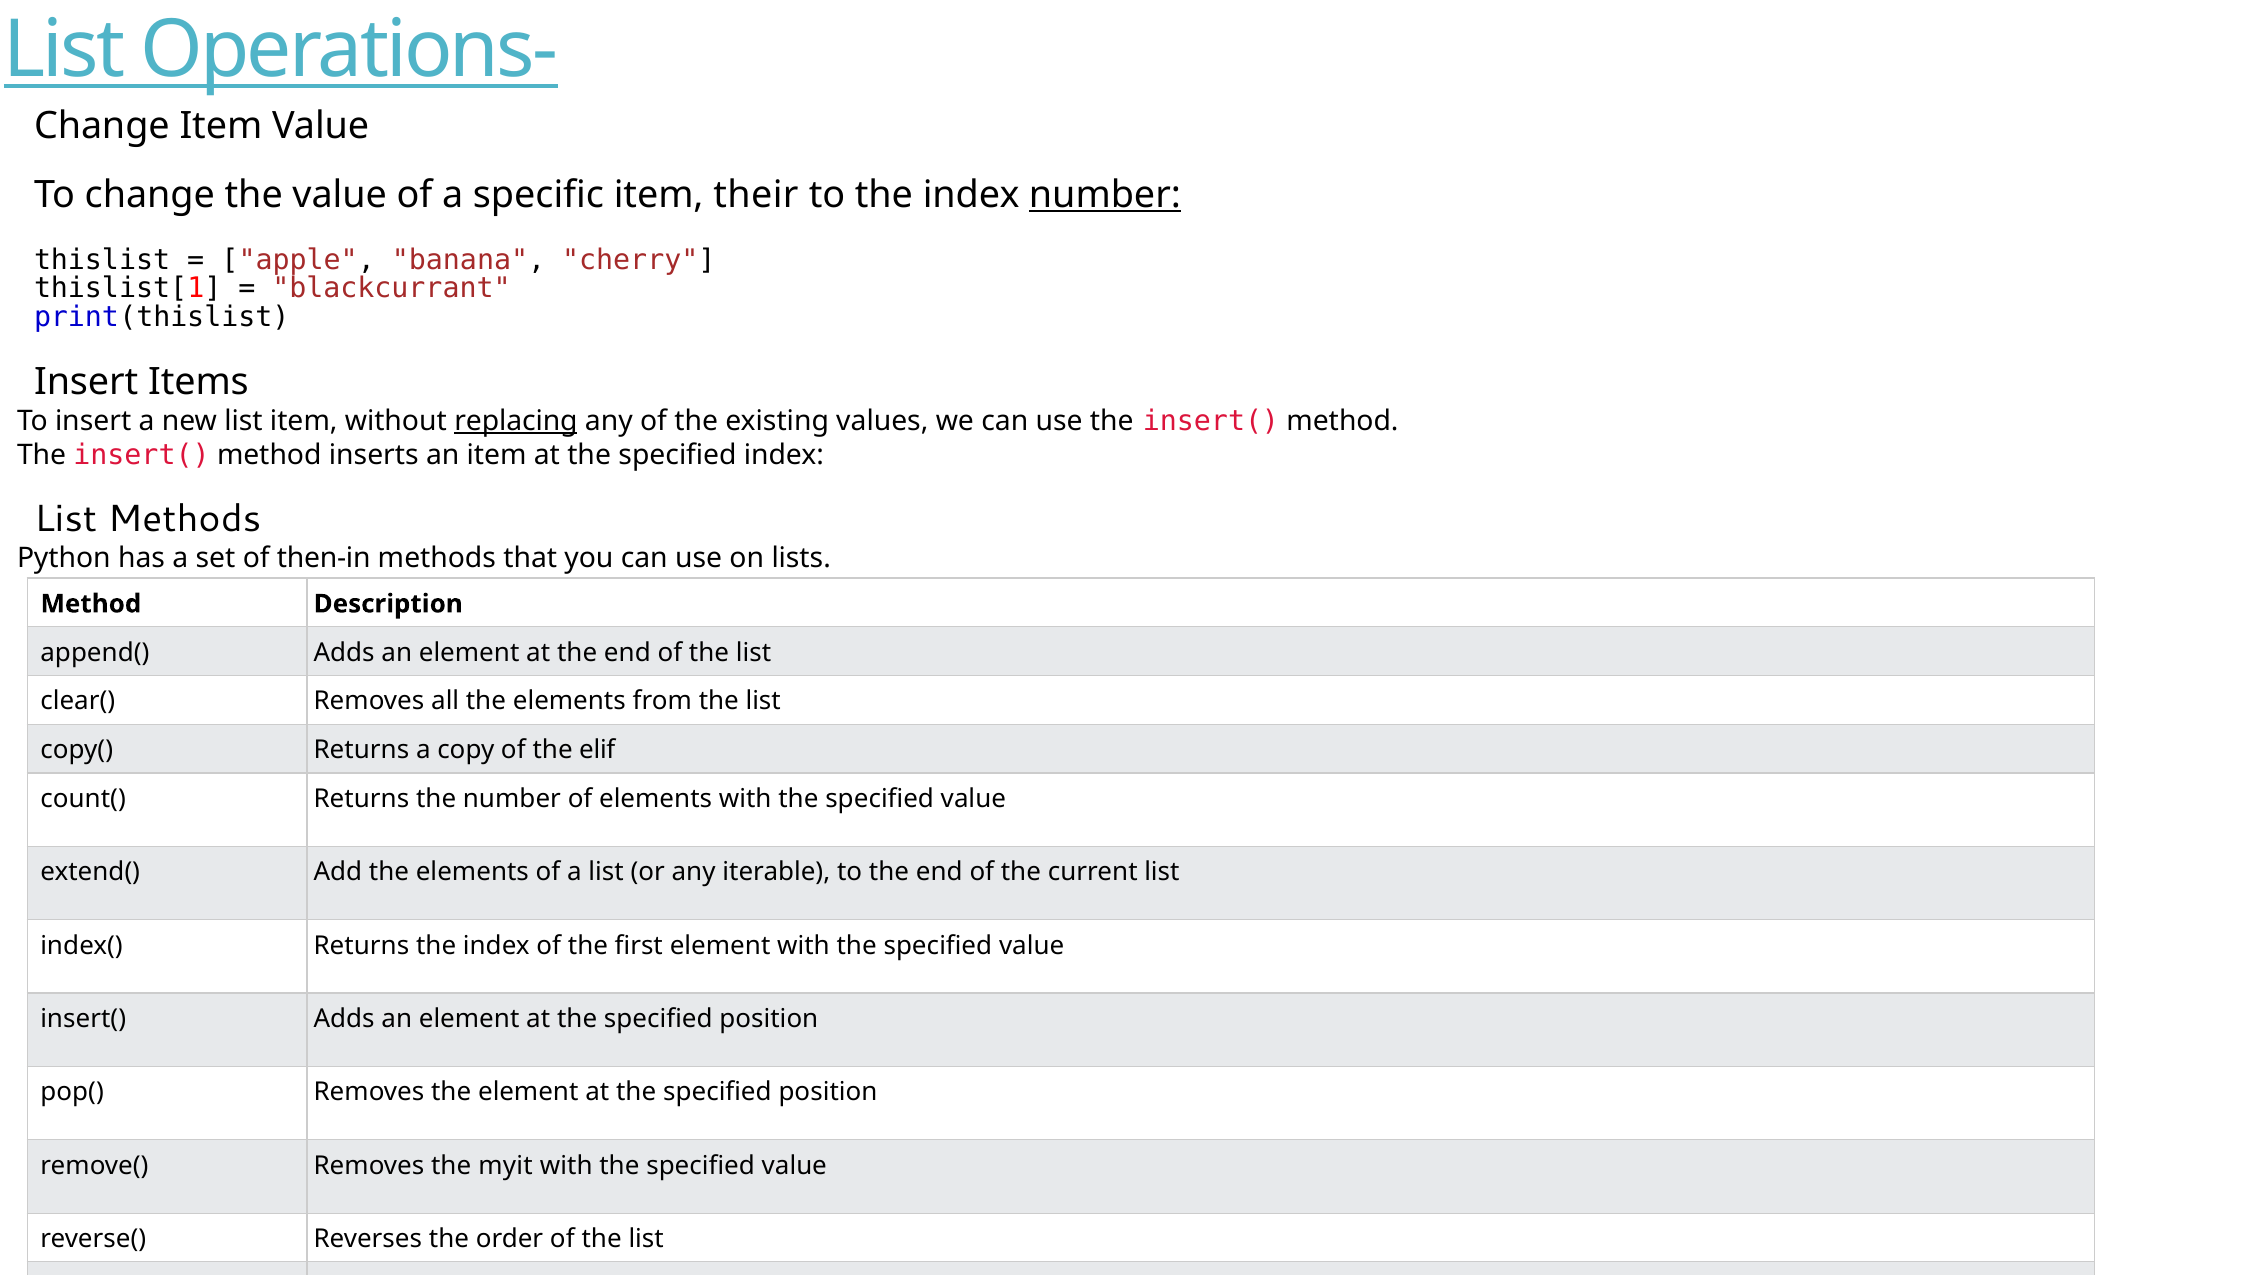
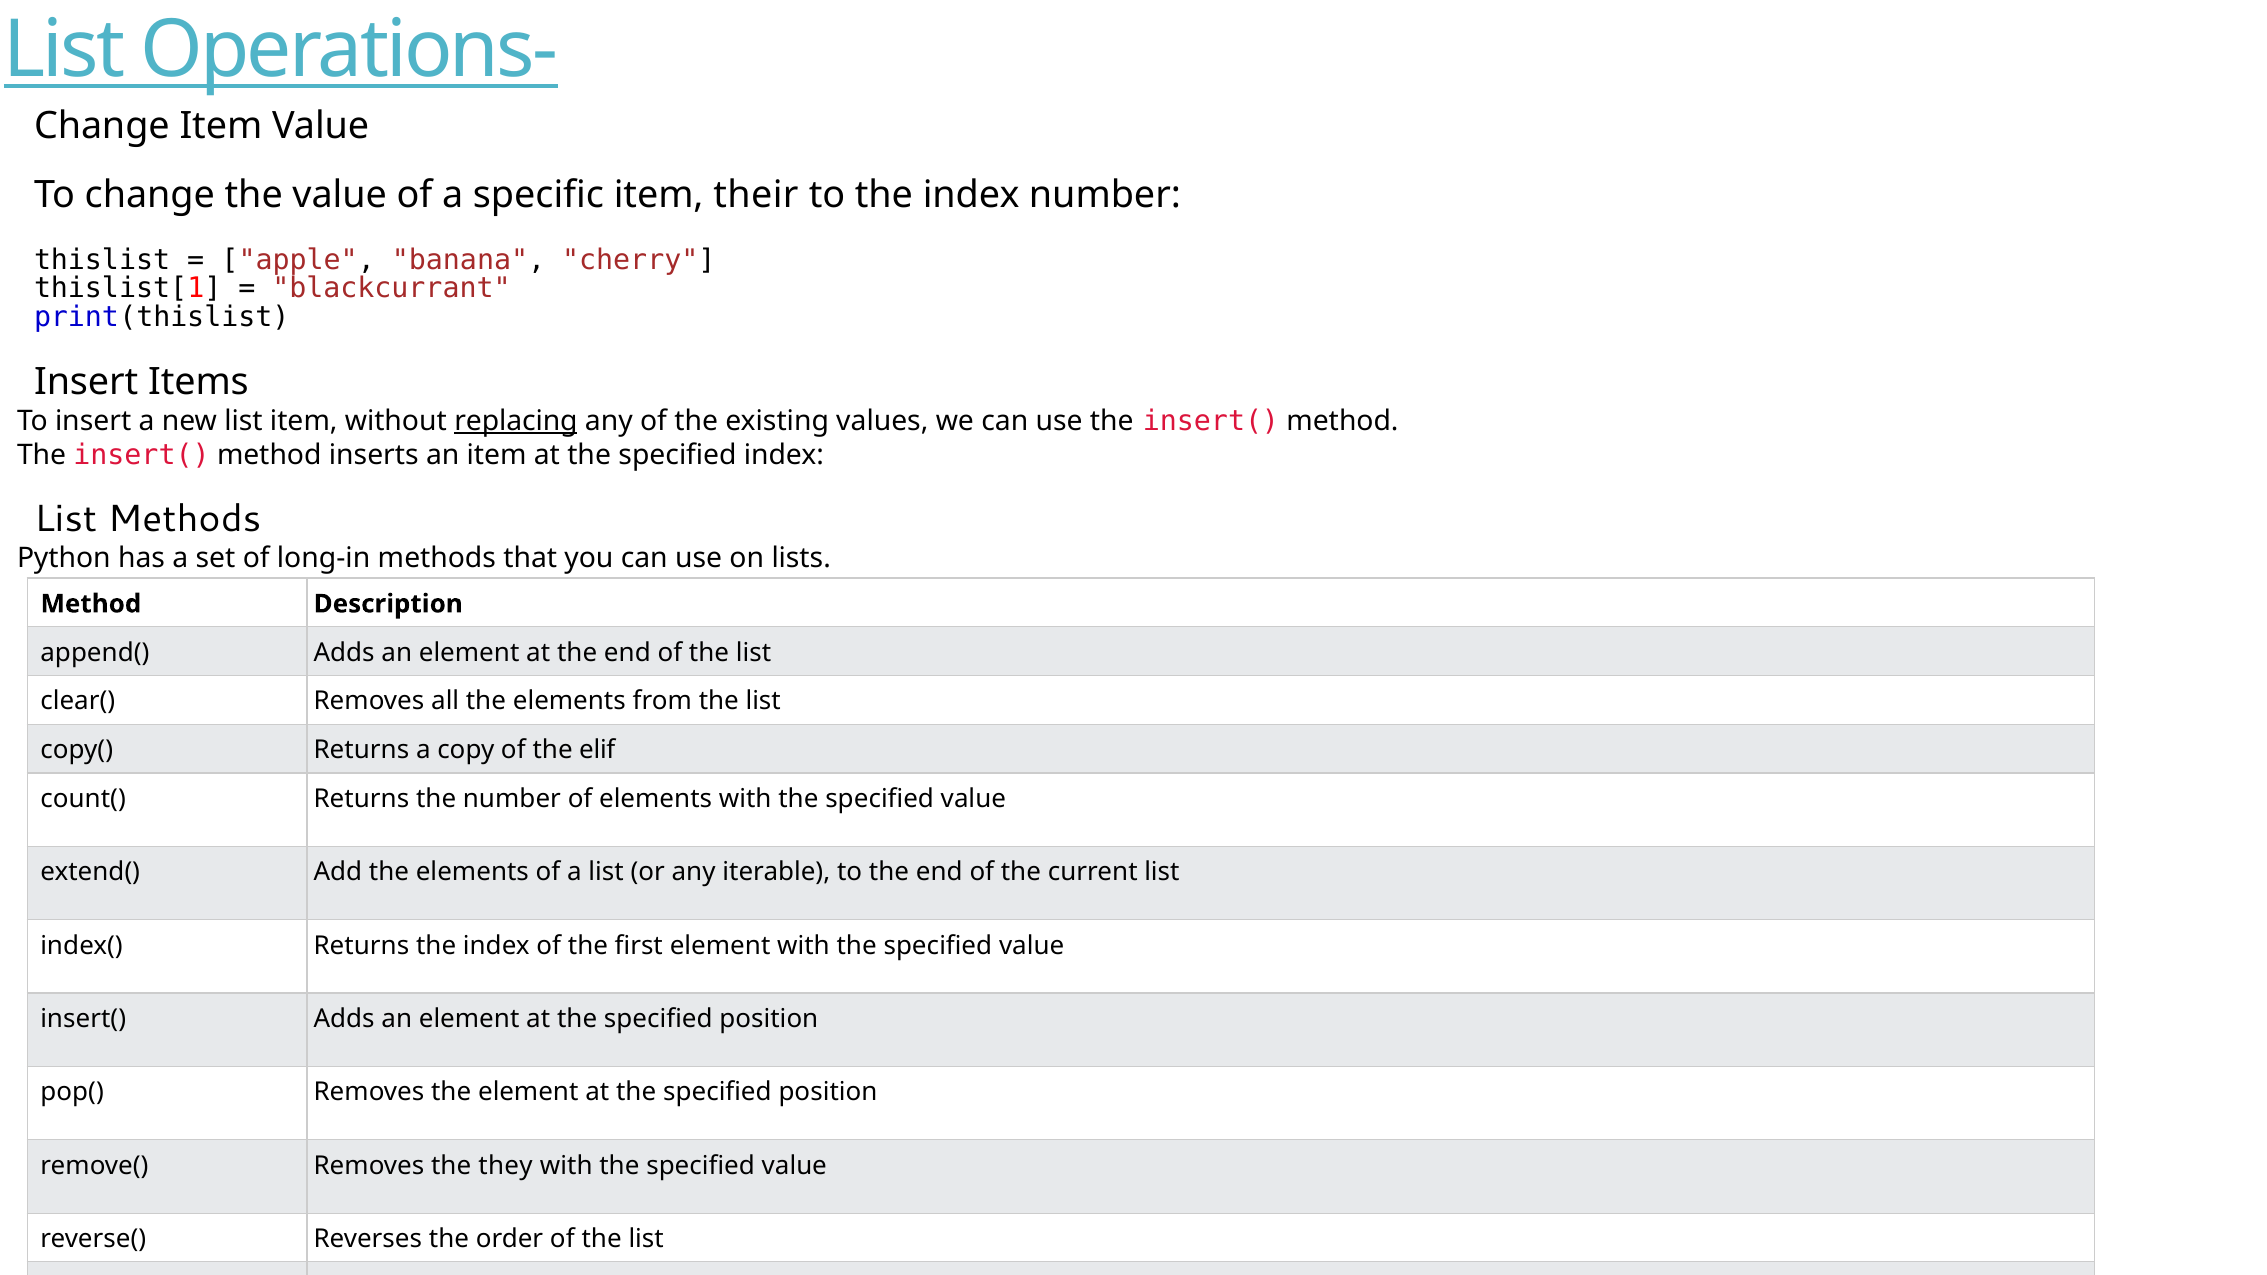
number at (1105, 195) underline: present -> none
then-in: then-in -> long-in
myit: myit -> they
